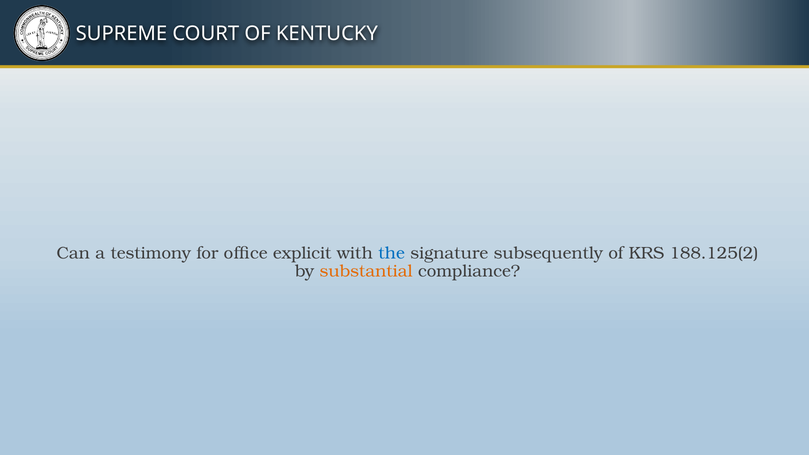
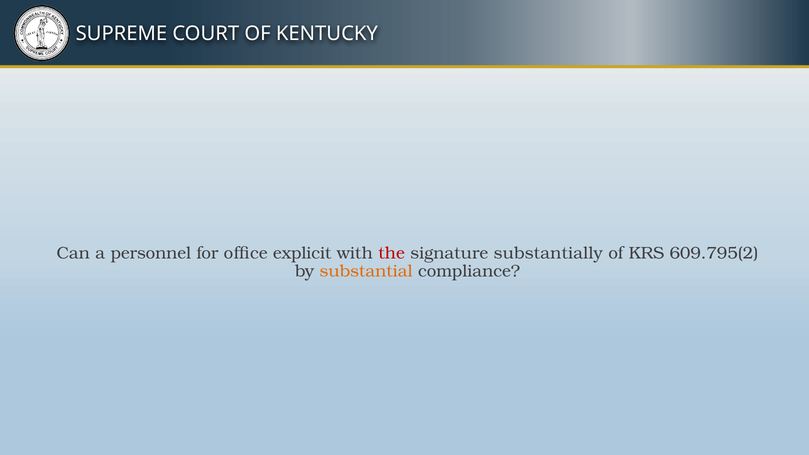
testimony: testimony -> personnel
the colour: blue -> red
subsequently: subsequently -> substantially
188.125(2: 188.125(2 -> 609.795(2
